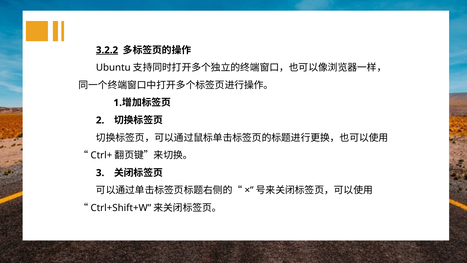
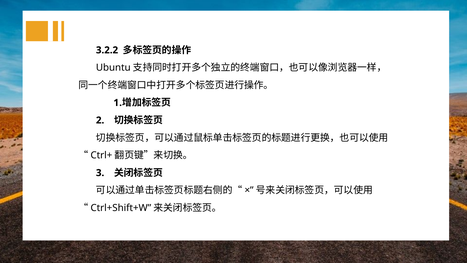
3.2.2 underline: present -> none
